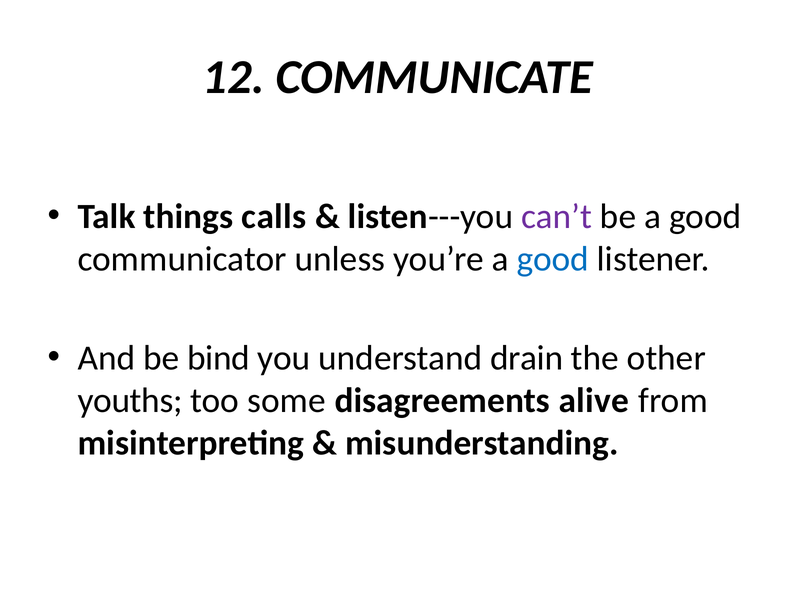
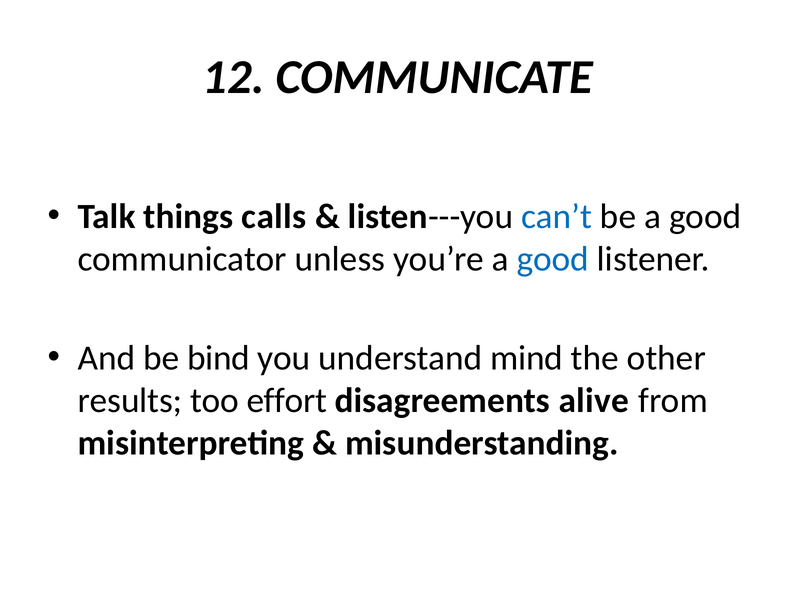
can’t colour: purple -> blue
drain: drain -> mind
youths: youths -> results
some: some -> effort
